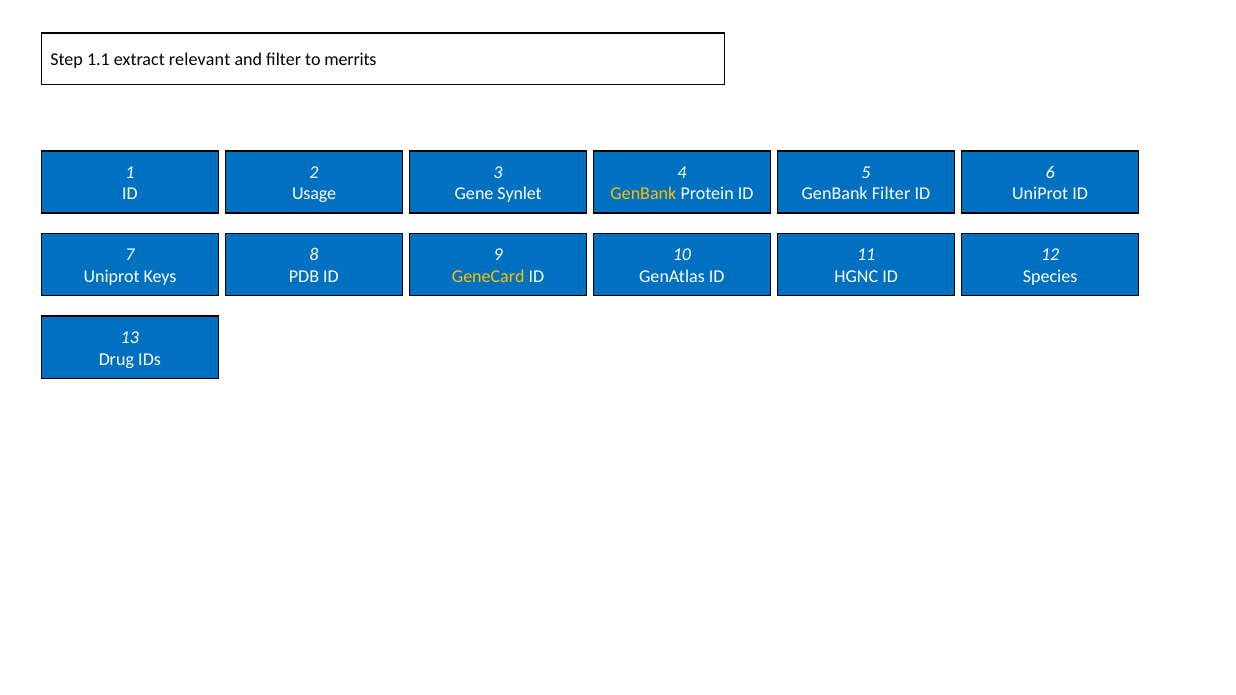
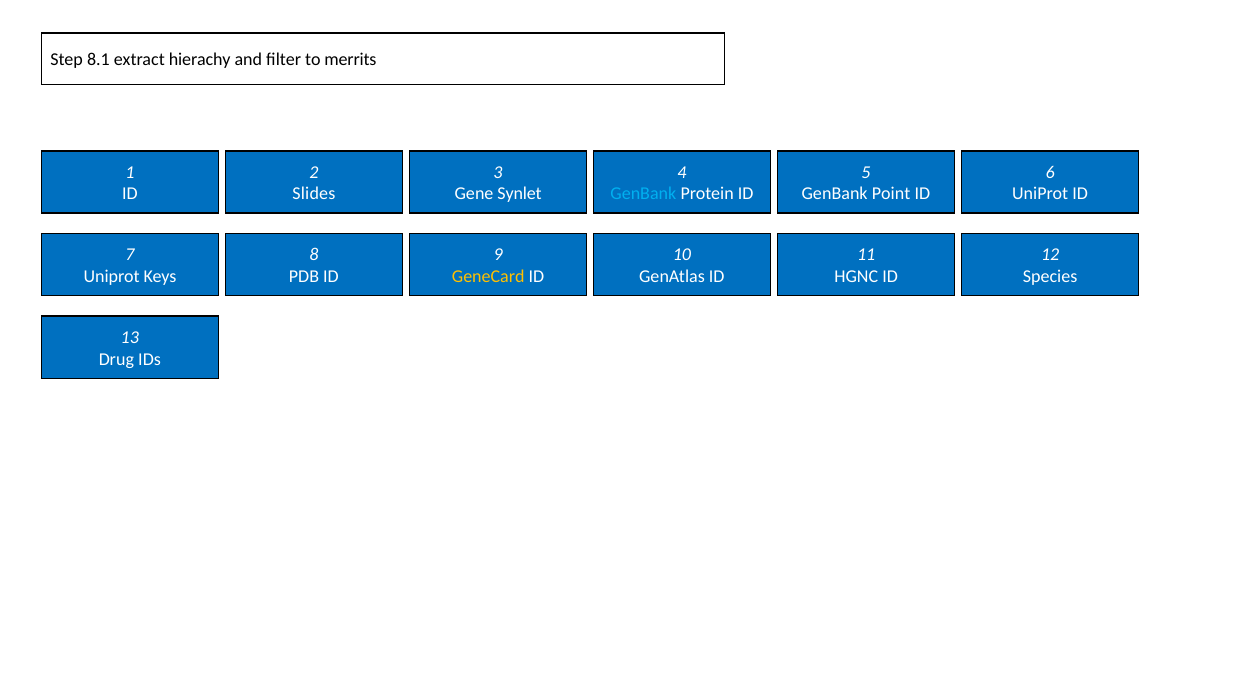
1.1: 1.1 -> 8.1
relevant: relevant -> hierachy
Usage: Usage -> Slides
GenBank at (643, 194) colour: yellow -> light blue
GenBank Filter: Filter -> Point
